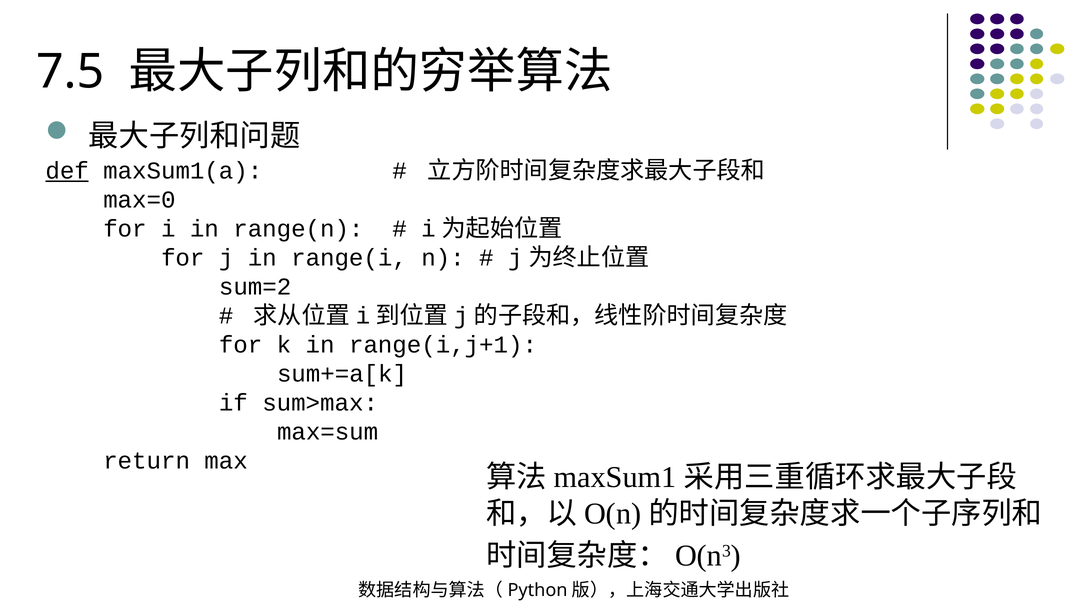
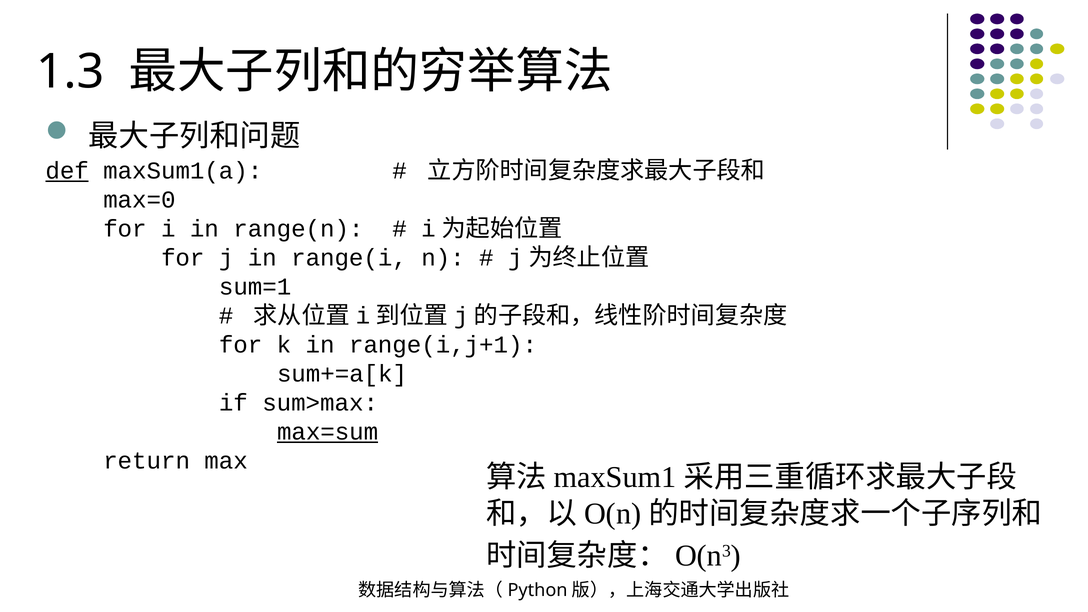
7.5: 7.5 -> 1.3
sum=2: sum=2 -> sum=1
max=sum underline: none -> present
